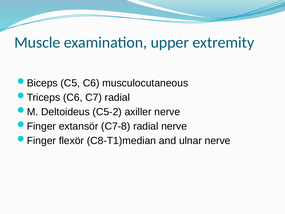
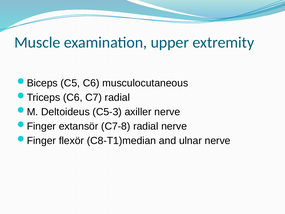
C5-2: C5-2 -> C5-3
